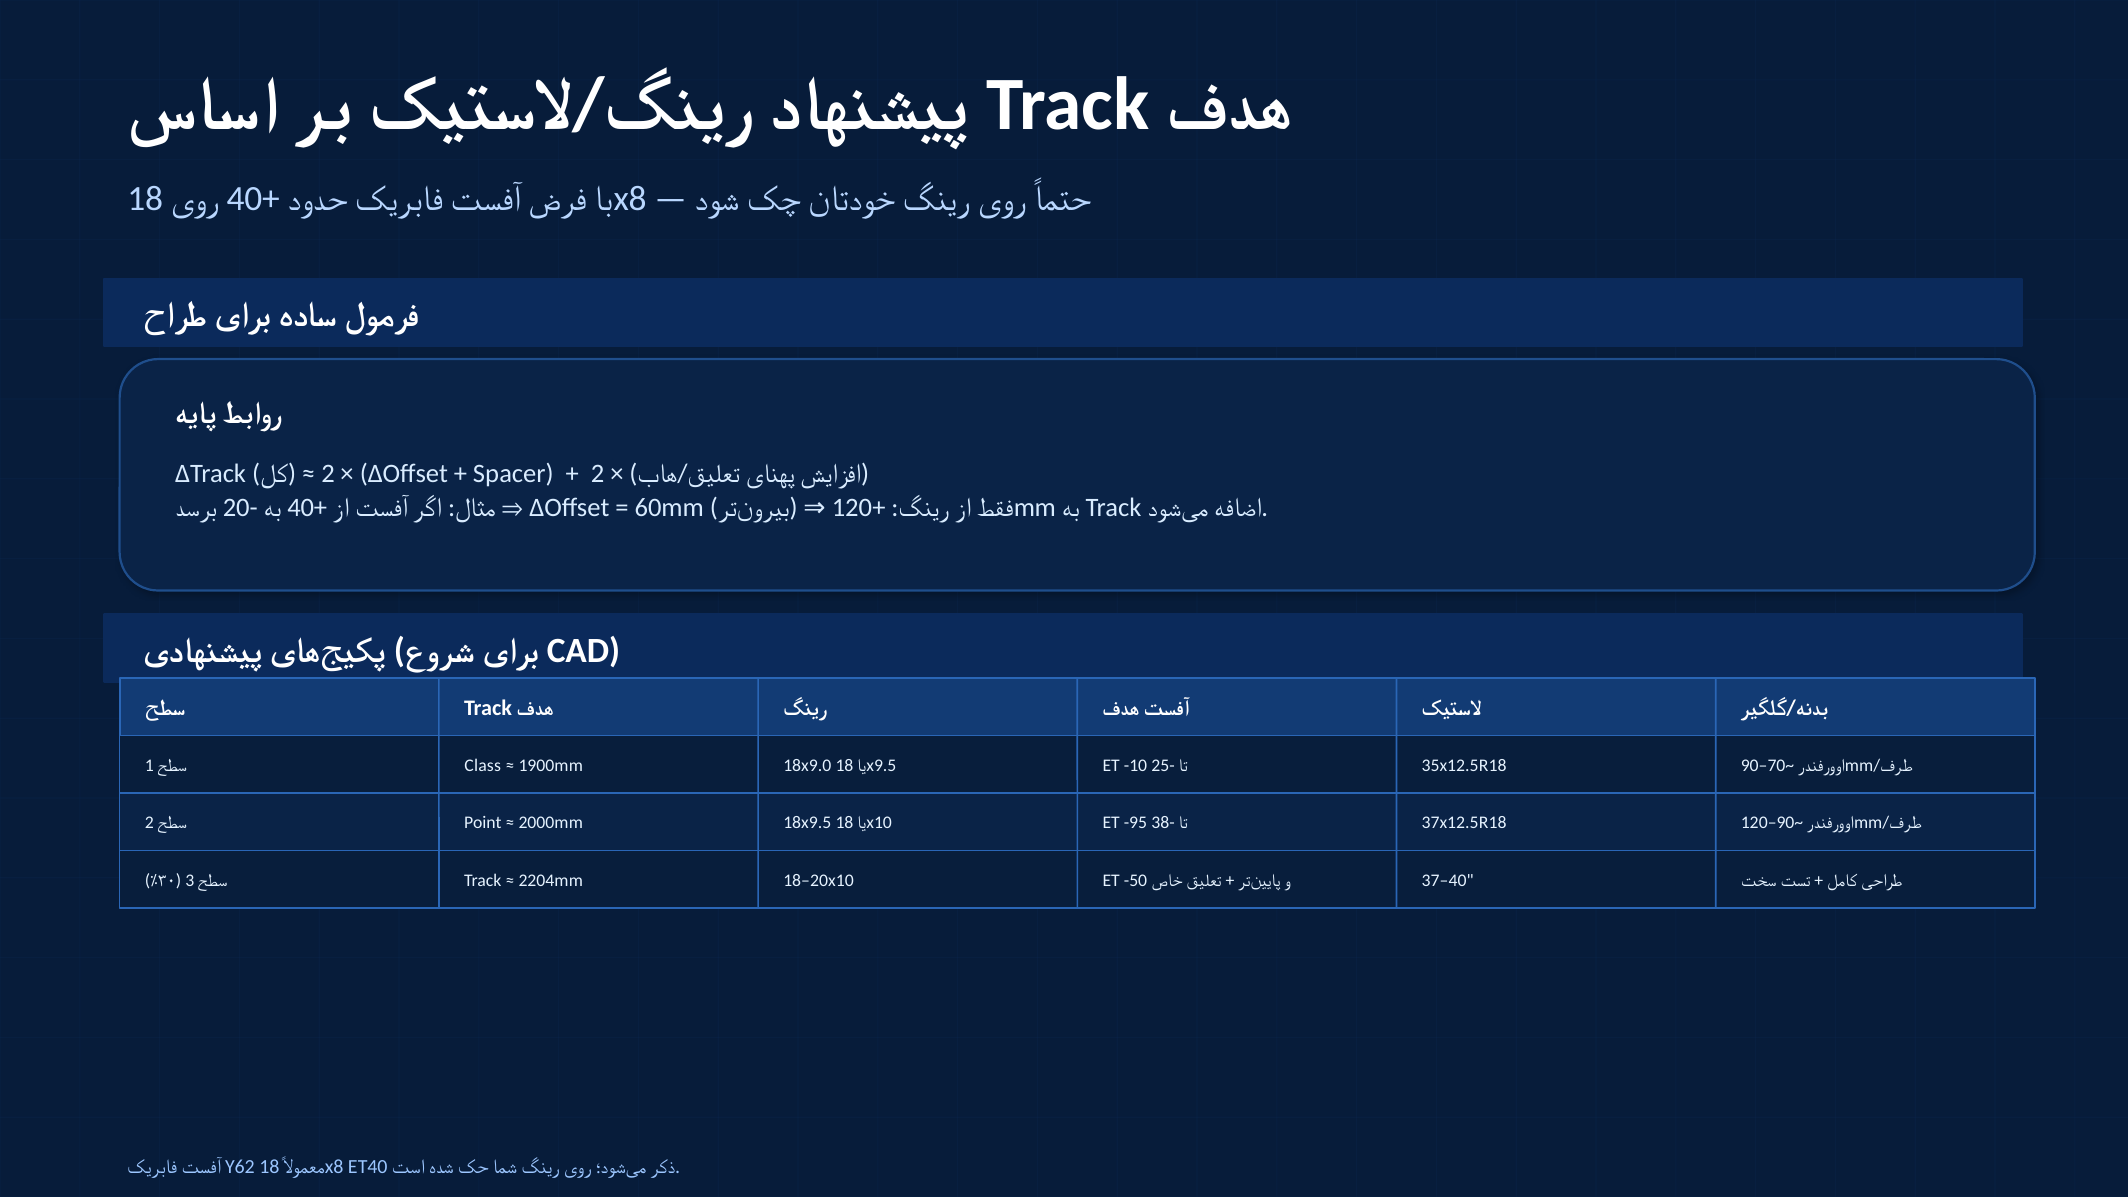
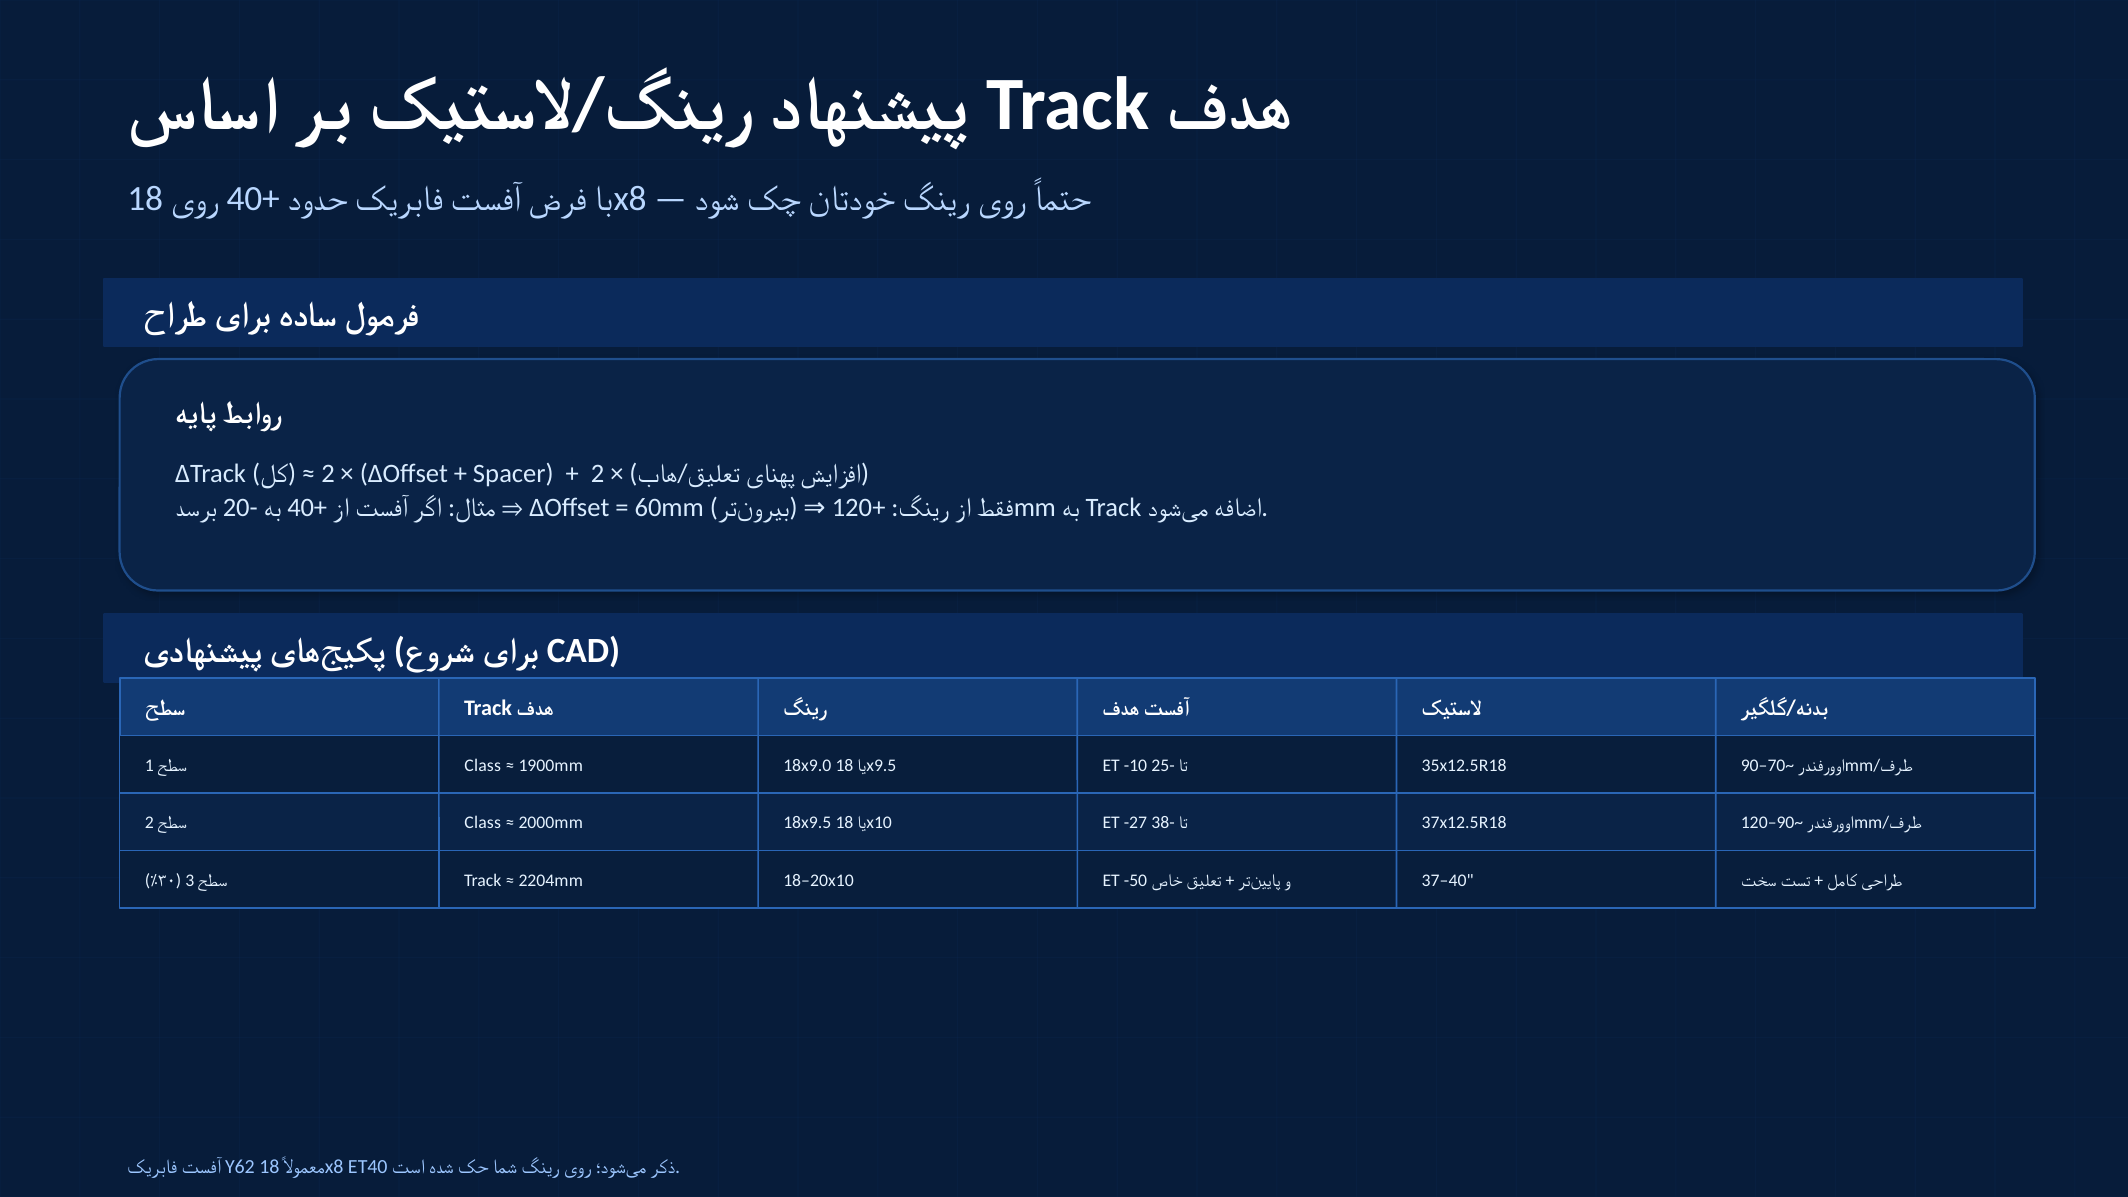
2 Point: Point -> Class
-95: -95 -> -27
